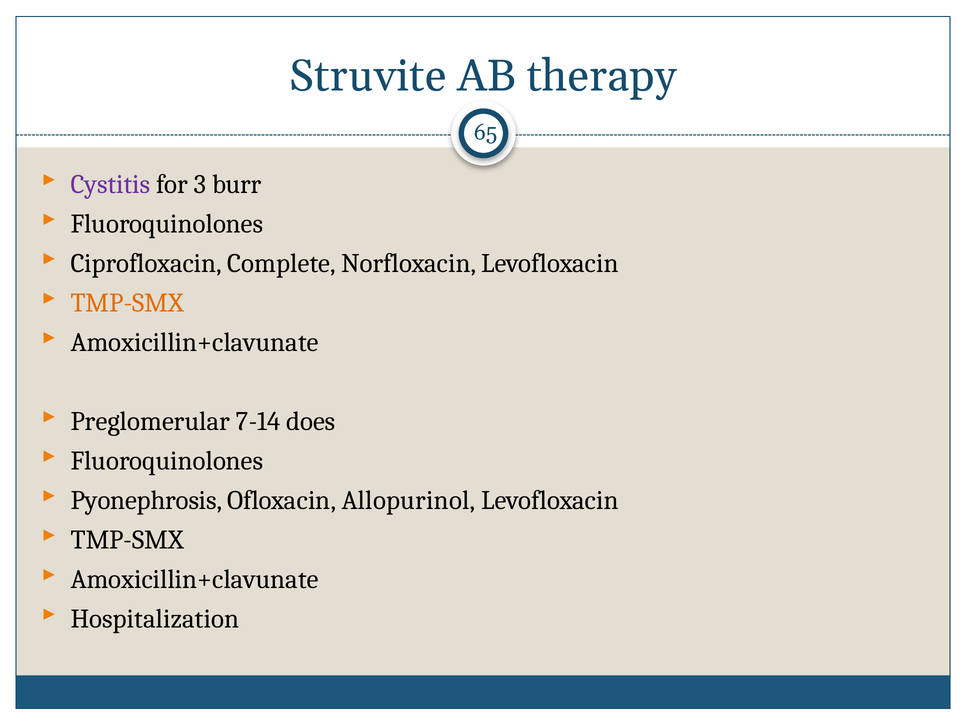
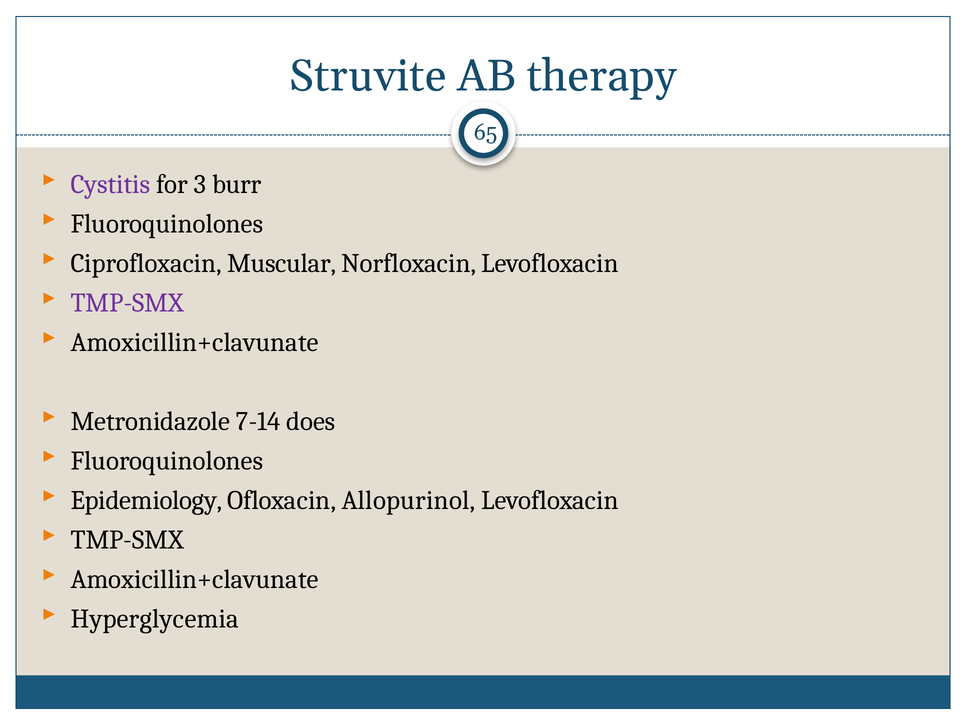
Complete: Complete -> Muscular
TMP-SMX at (127, 303) colour: orange -> purple
Preglomerular: Preglomerular -> Metronidazole
Pyonephrosis: Pyonephrosis -> Epidemiology
Hospitalization: Hospitalization -> Hyperglycemia
